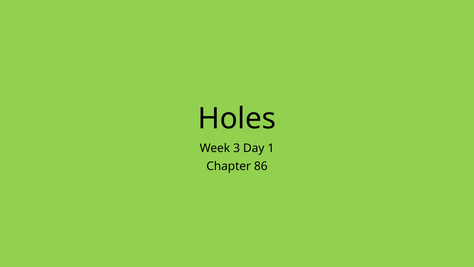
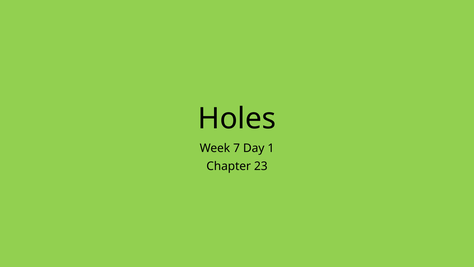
3: 3 -> 7
86: 86 -> 23
